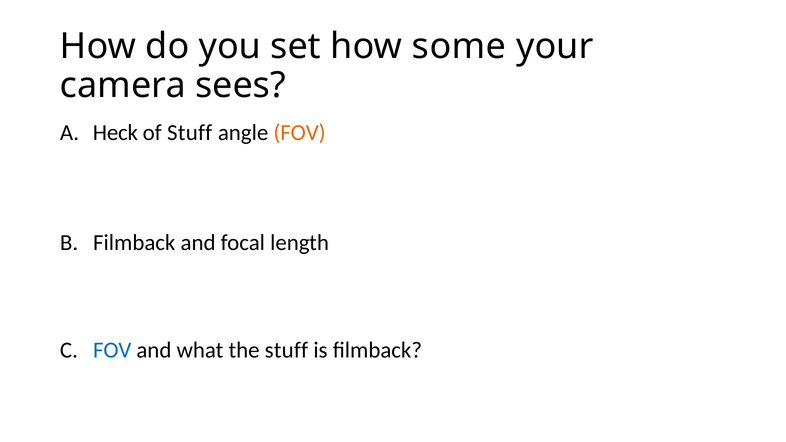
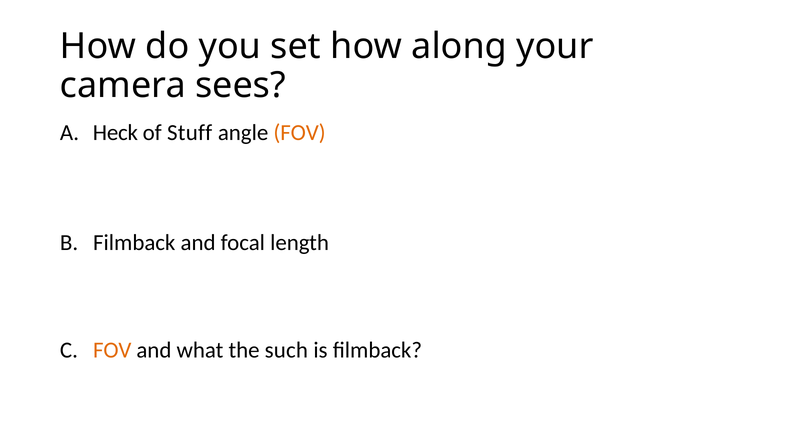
some: some -> along
FOV at (112, 350) colour: blue -> orange
the stuff: stuff -> such
